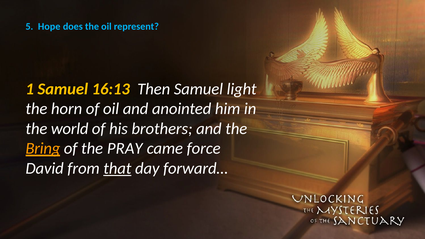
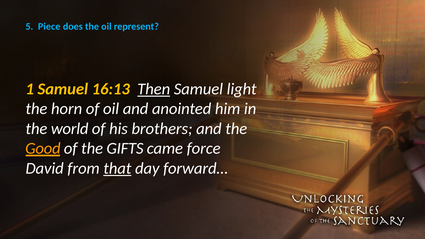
Hope: Hope -> Piece
Then underline: none -> present
Bring: Bring -> Good
PRAY: PRAY -> GIFTS
